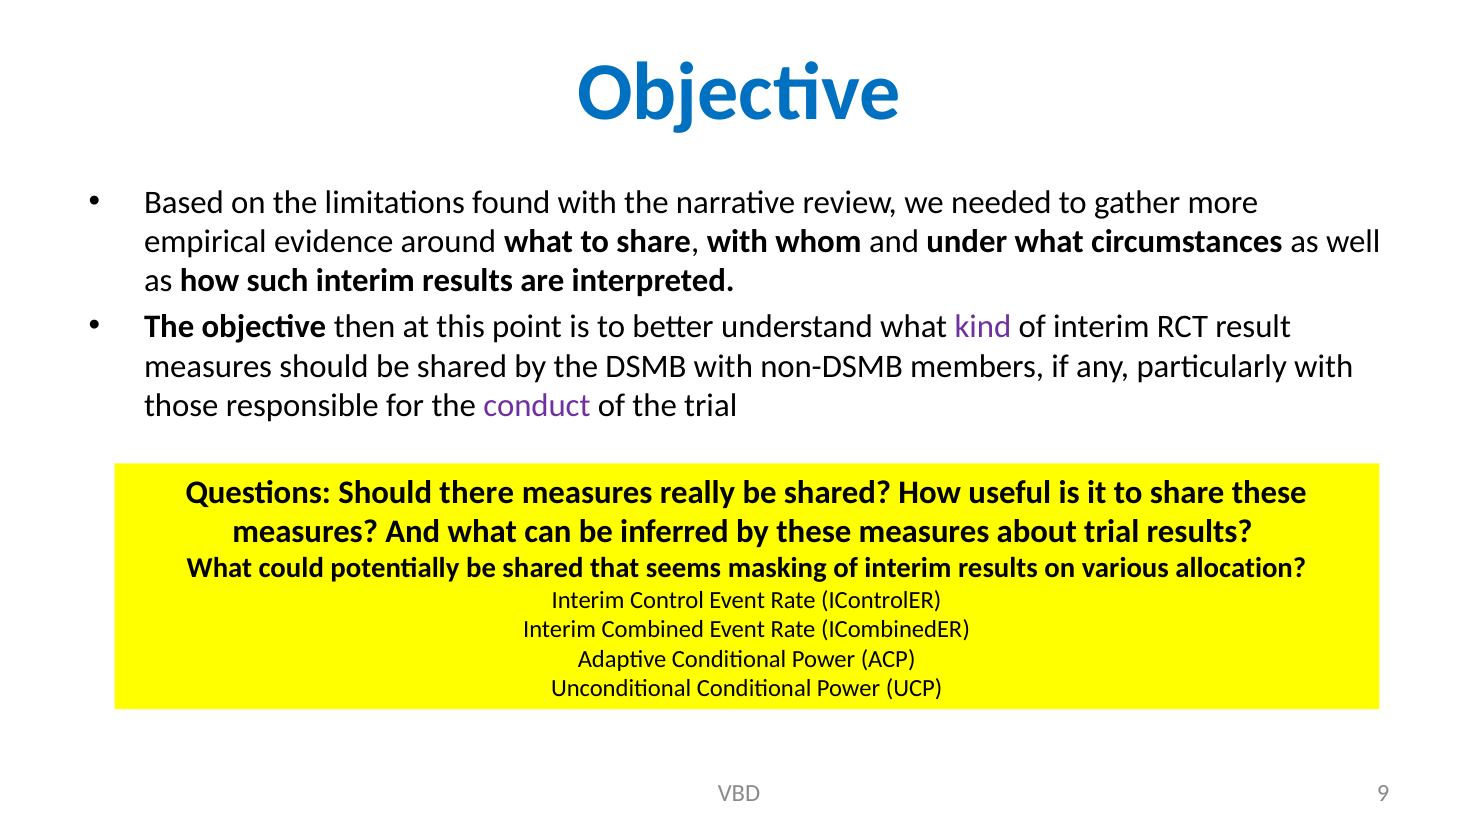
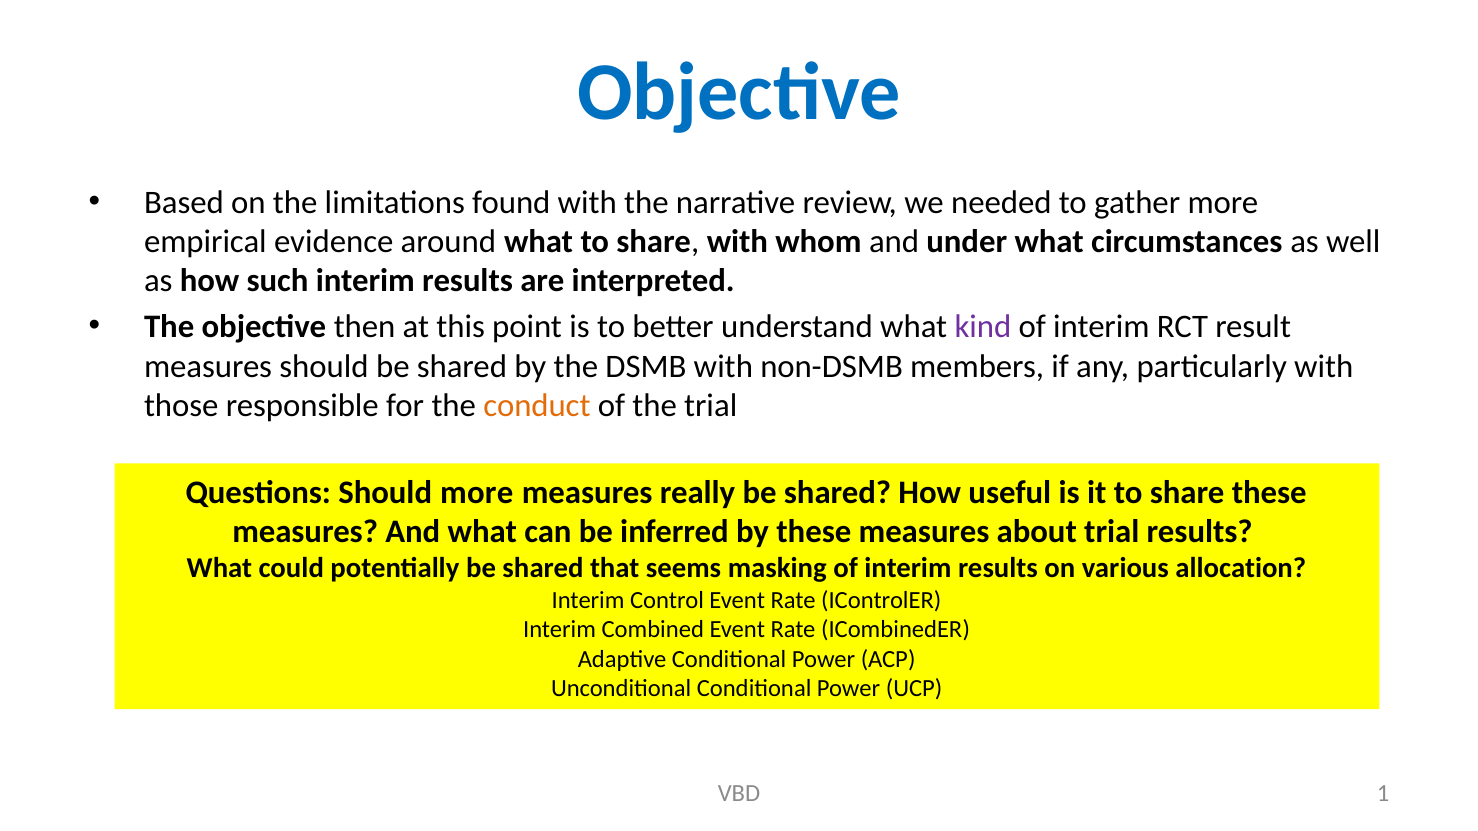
conduct colour: purple -> orange
Should there: there -> more
9: 9 -> 1
